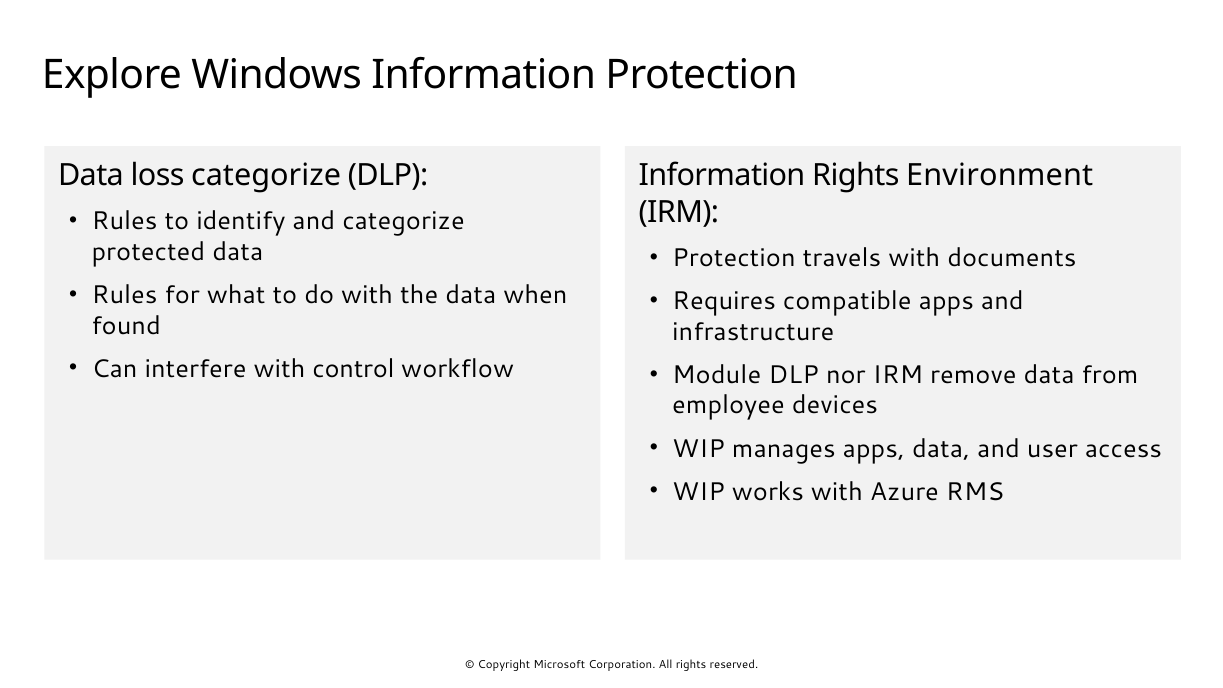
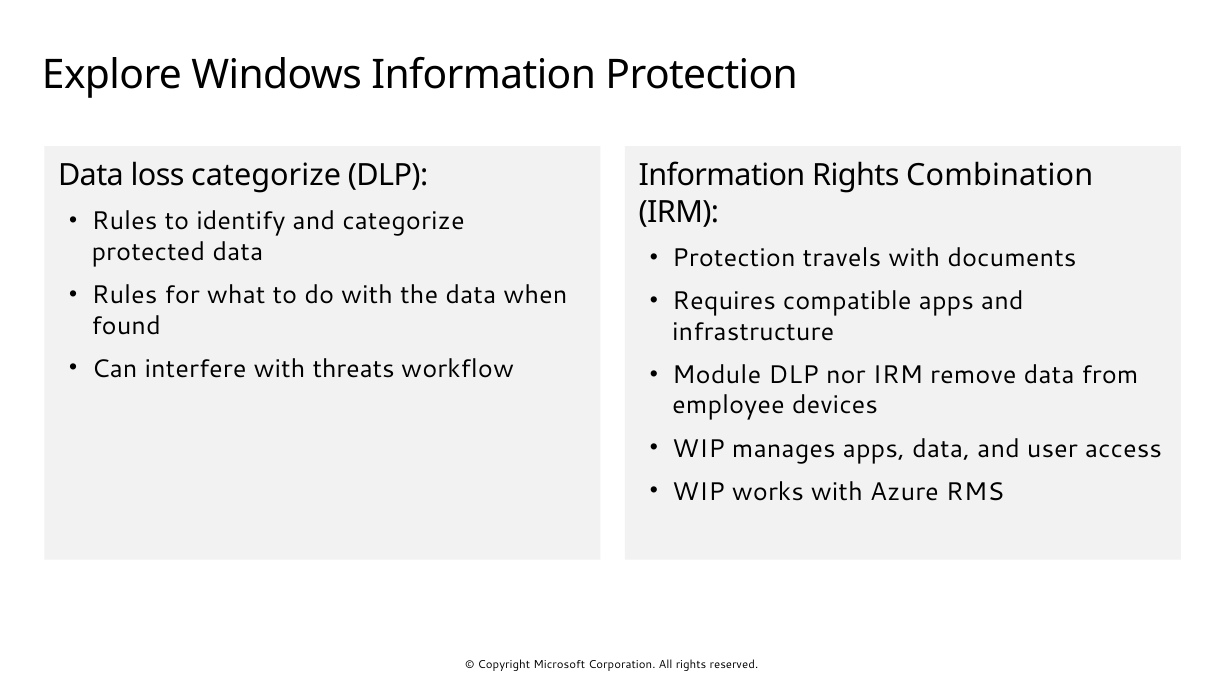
Environment: Environment -> Combination
control: control -> threats
